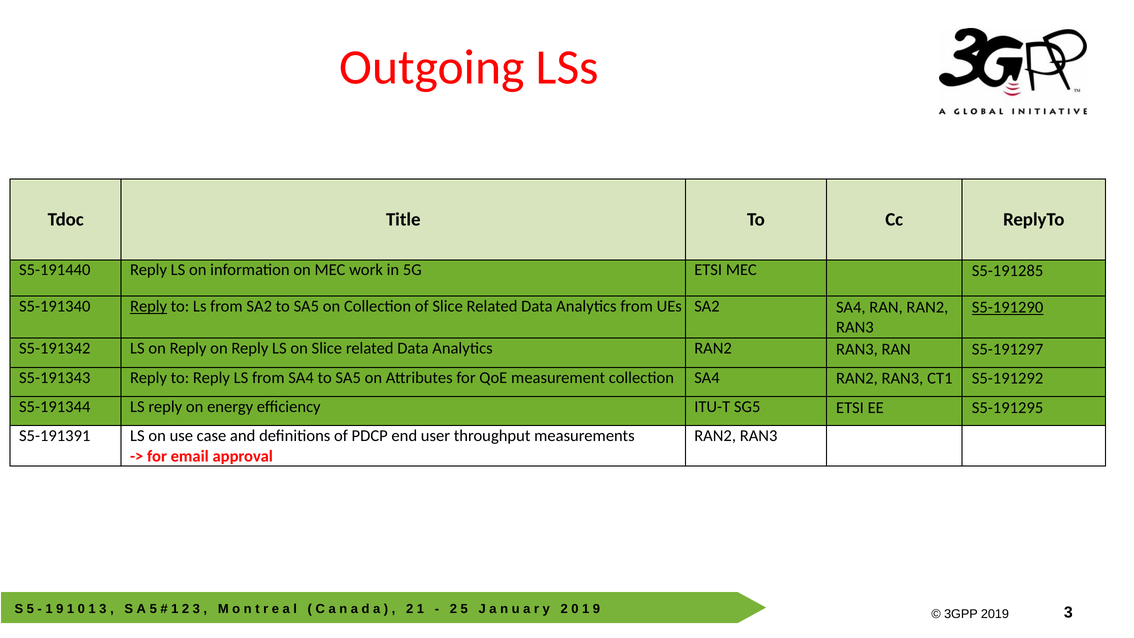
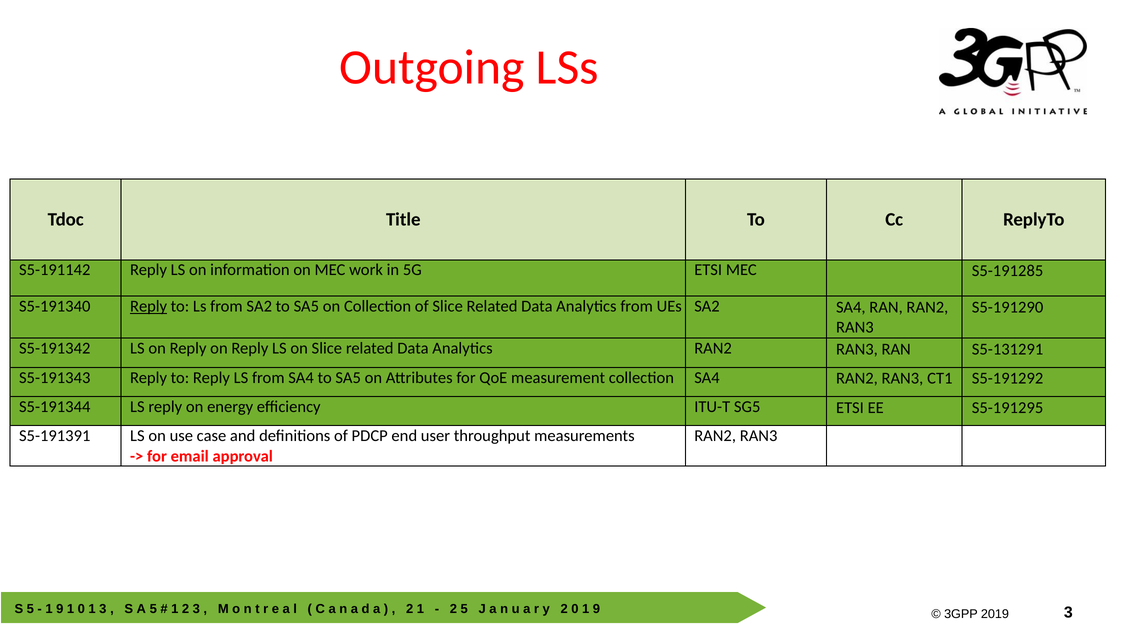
S5-191440: S5-191440 -> S5-191142
S5-191290 underline: present -> none
S5-191297: S5-191297 -> S5-131291
